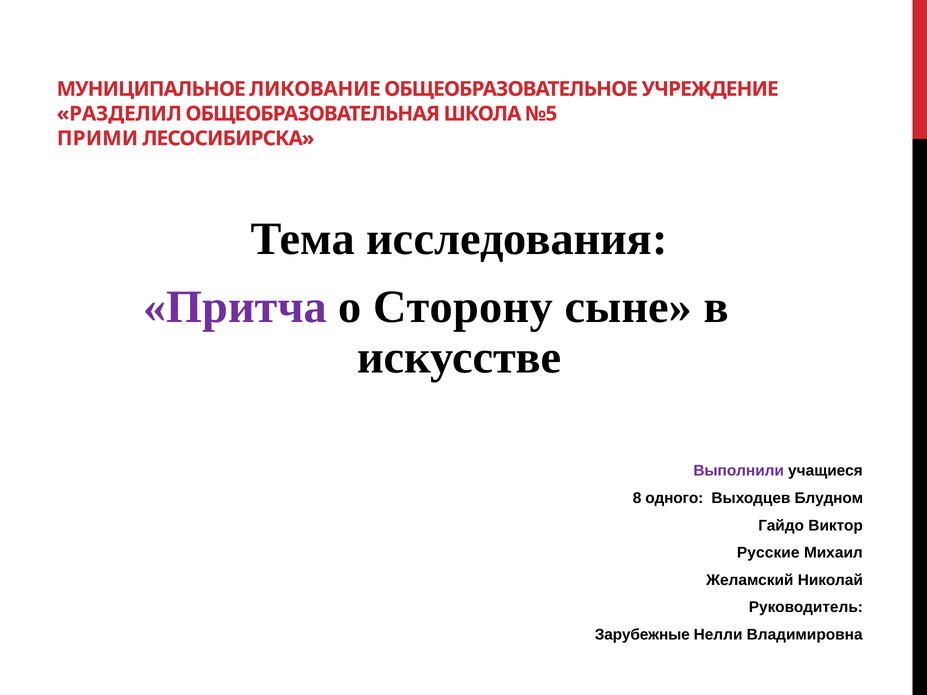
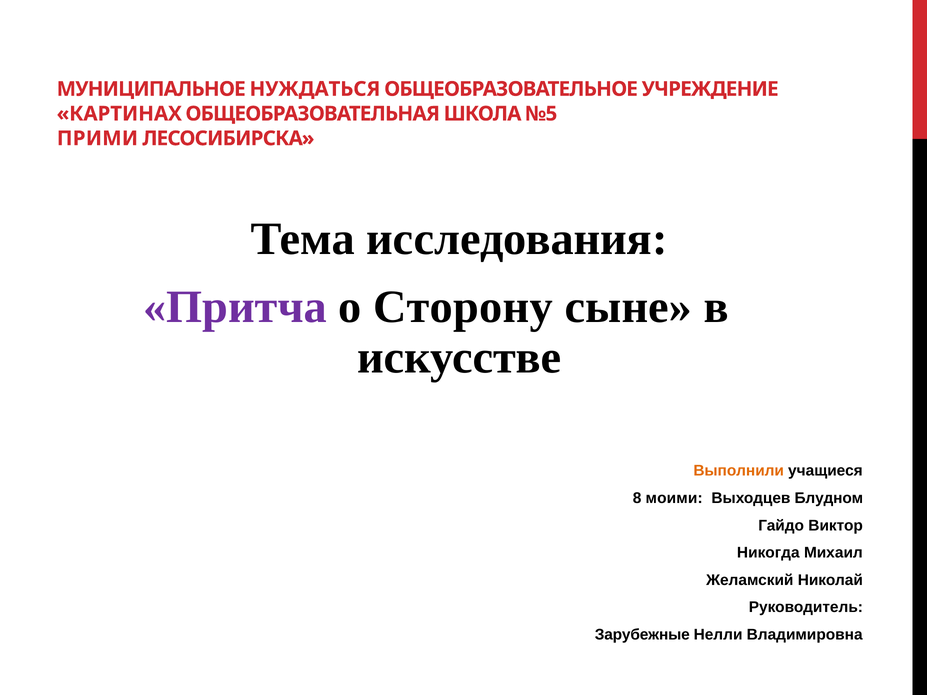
ЛИКОВАНИЕ: ЛИКОВАНИЕ -> НУЖДАТЬСЯ
РАЗДЕЛИЛ: РАЗДЕЛИЛ -> КАРТИНАХ
Выполнили colour: purple -> orange
одного: одного -> моими
Русские: Русские -> Никогда
